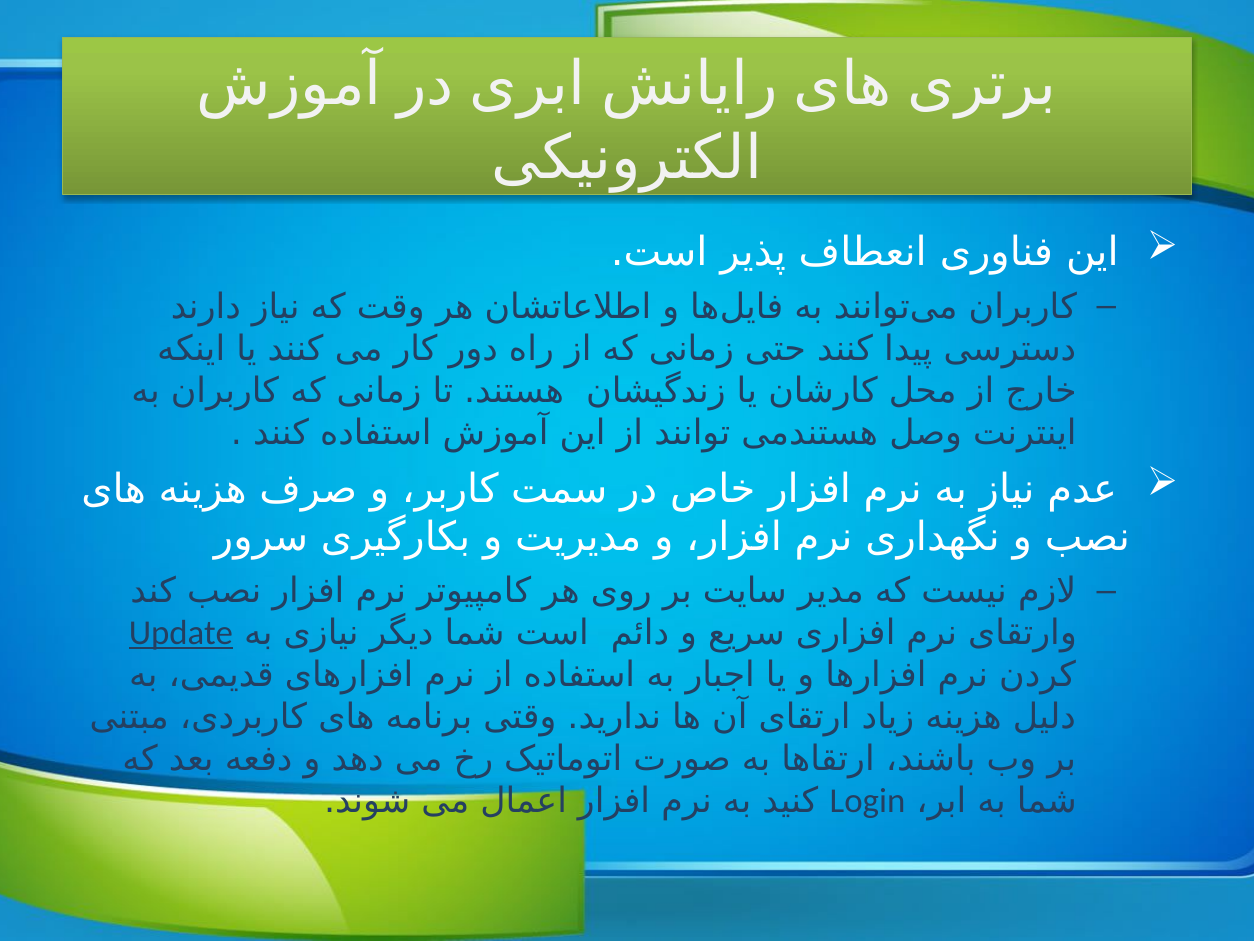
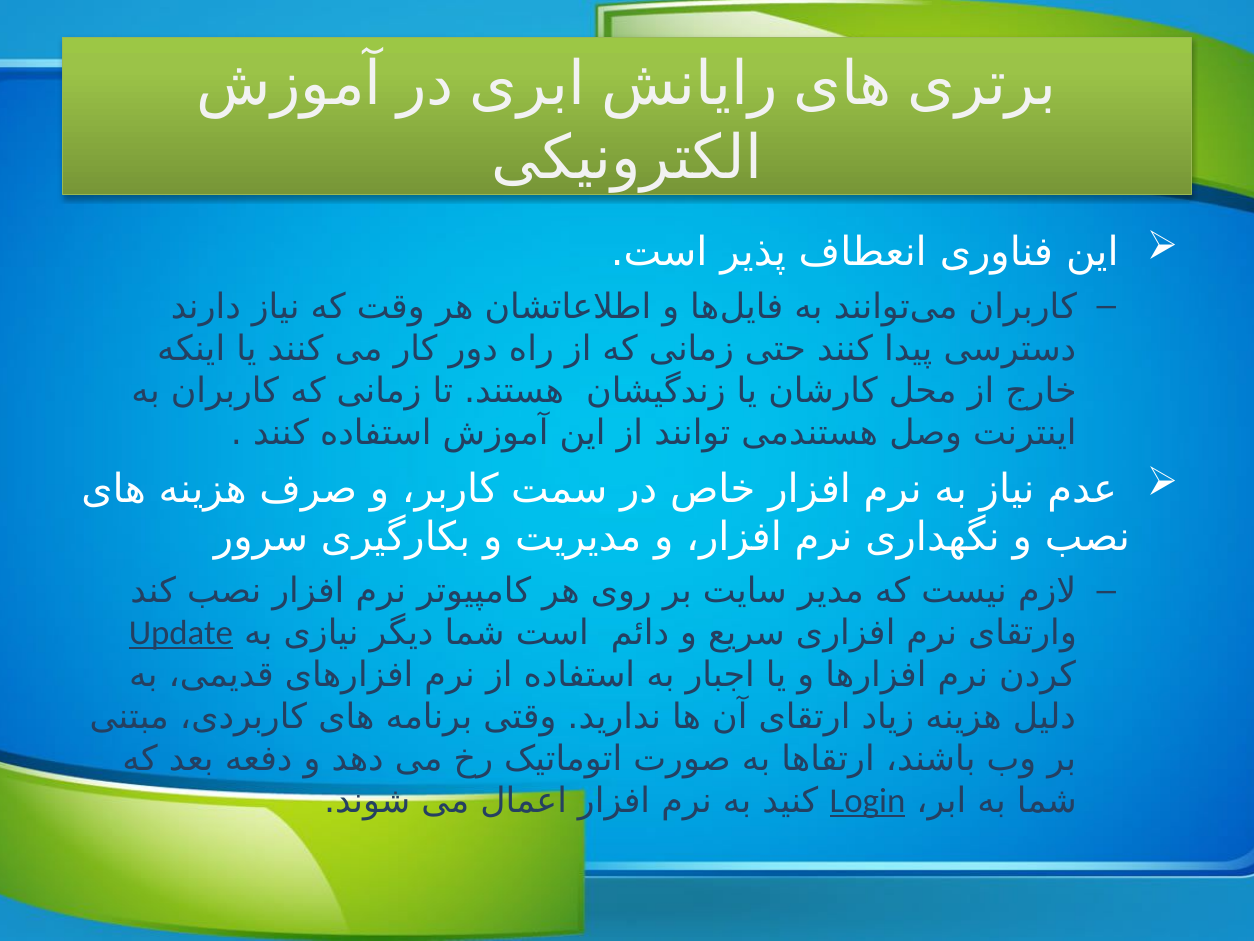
Login underline: none -> present
